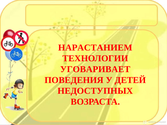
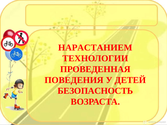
УГОВАРИВАЕТ: УГОВАРИВАЕТ -> ПРОВЕДЕННАЯ
НЕДОСТУПНЫХ: НЕДОСТУПНЫХ -> БЕЗОПАСНОСТЬ
